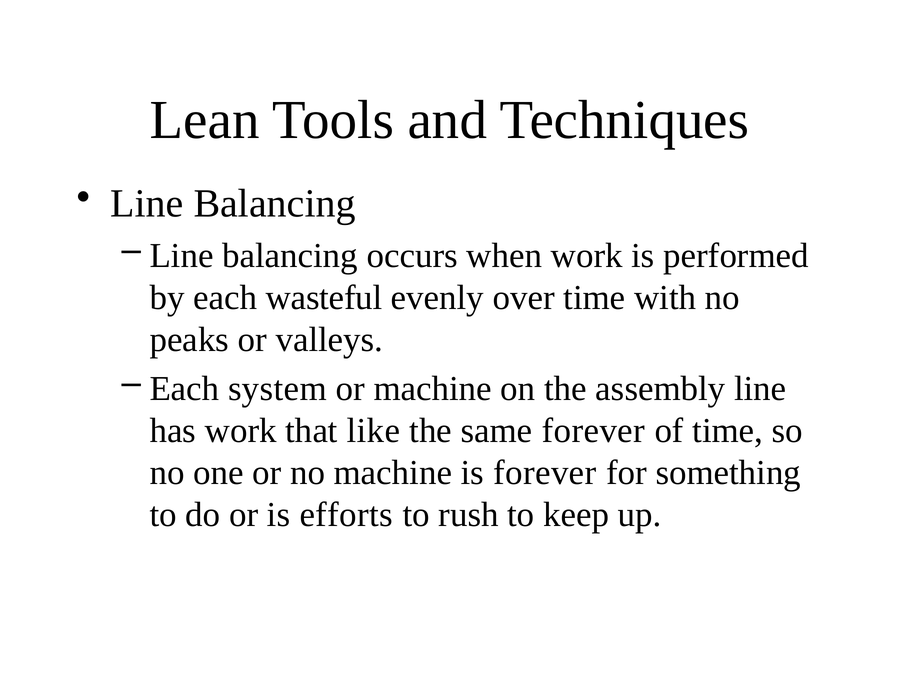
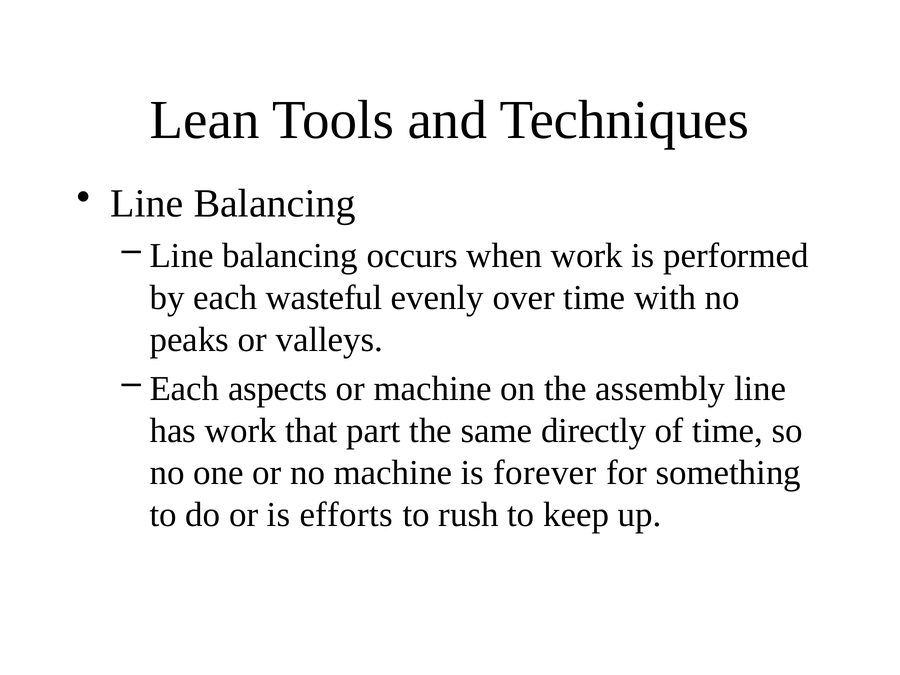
system: system -> aspects
like: like -> part
same forever: forever -> directly
